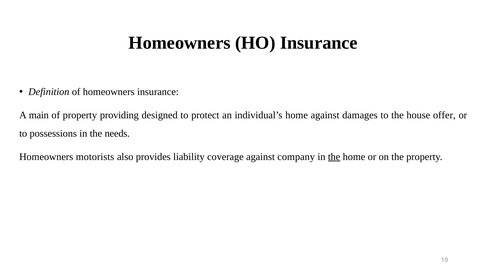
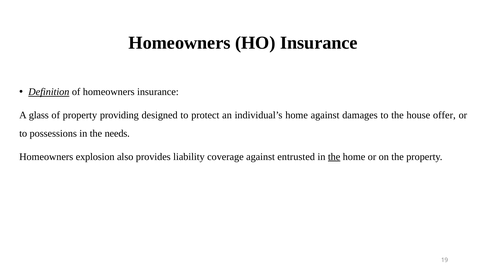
Definition underline: none -> present
main: main -> glass
motorists: motorists -> explosion
company: company -> entrusted
